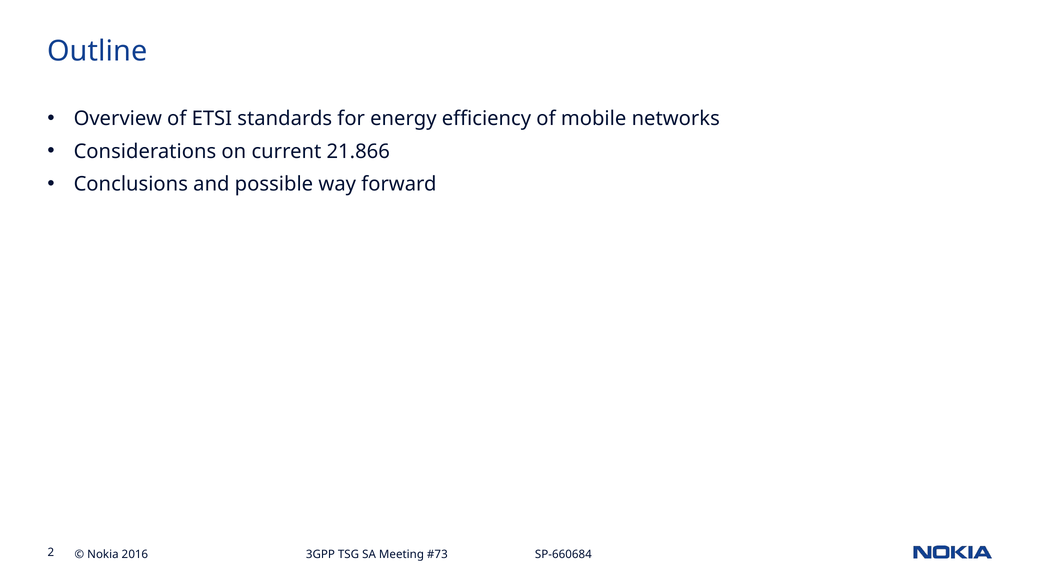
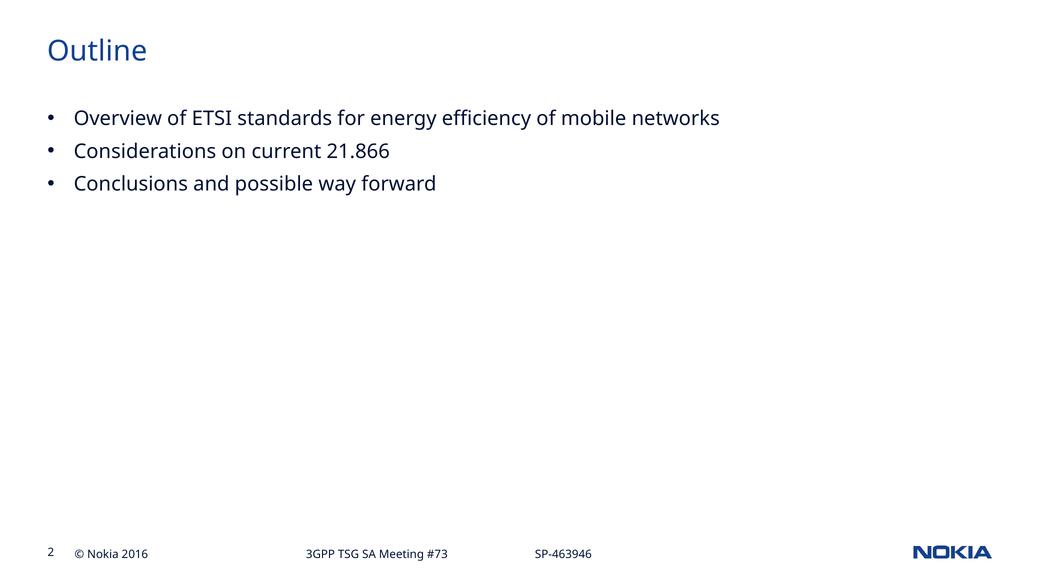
SP-660684: SP-660684 -> SP-463946
